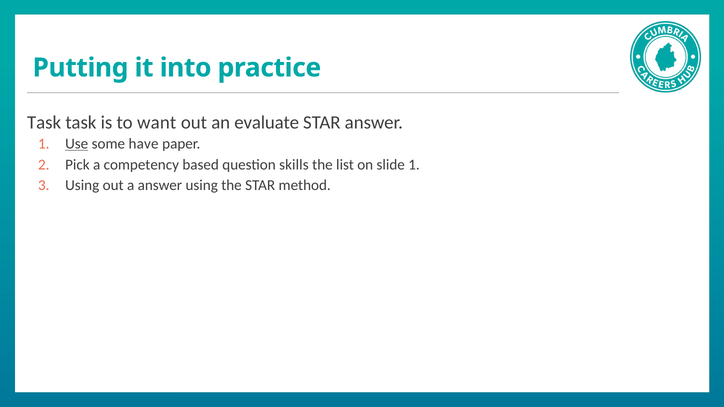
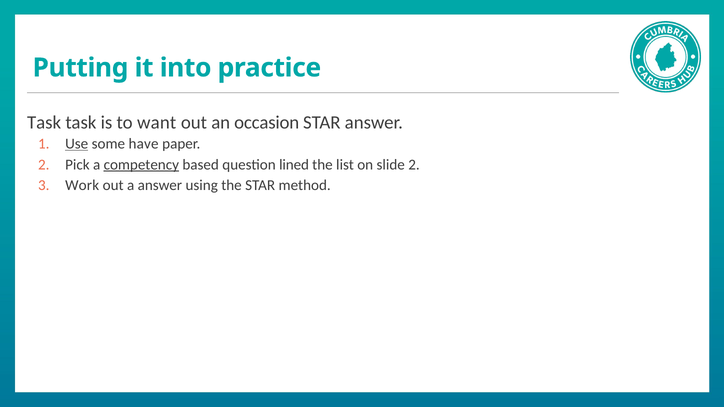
evaluate: evaluate -> occasion
competency underline: none -> present
skills: skills -> lined
slide 1: 1 -> 2
Using at (82, 186): Using -> Work
